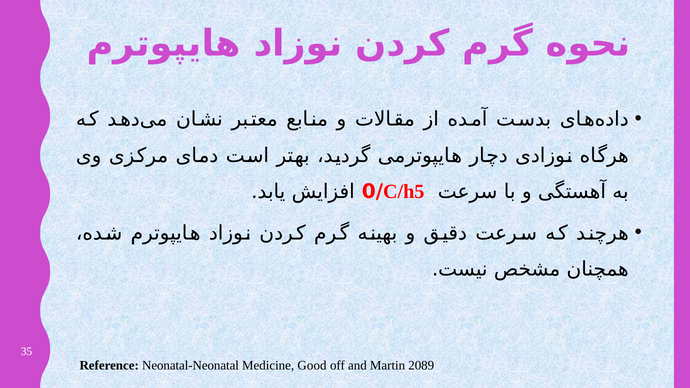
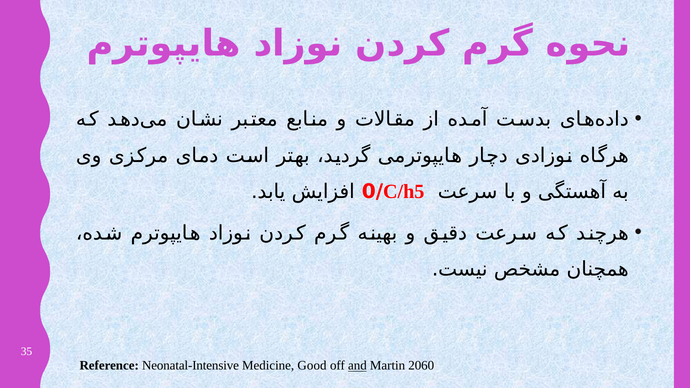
Neonatal-Neonatal: Neonatal-Neonatal -> Neonatal-Intensive
and underline: none -> present
2089: 2089 -> 2060
